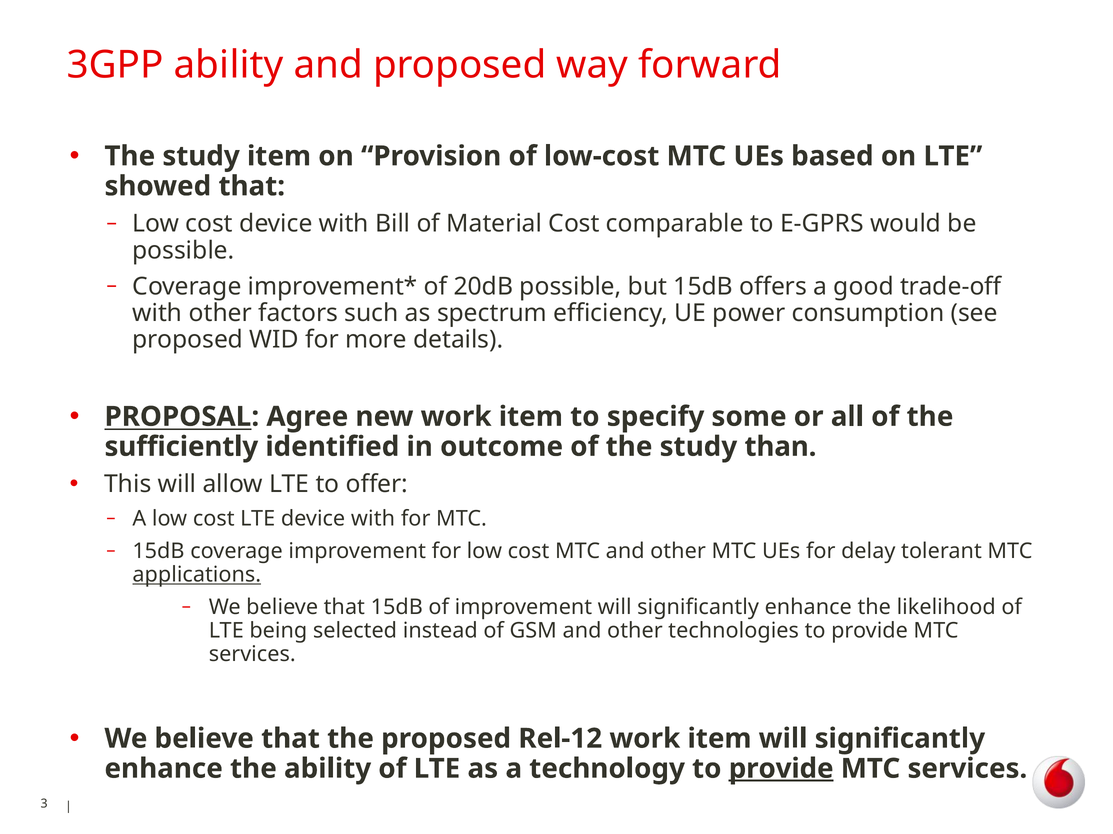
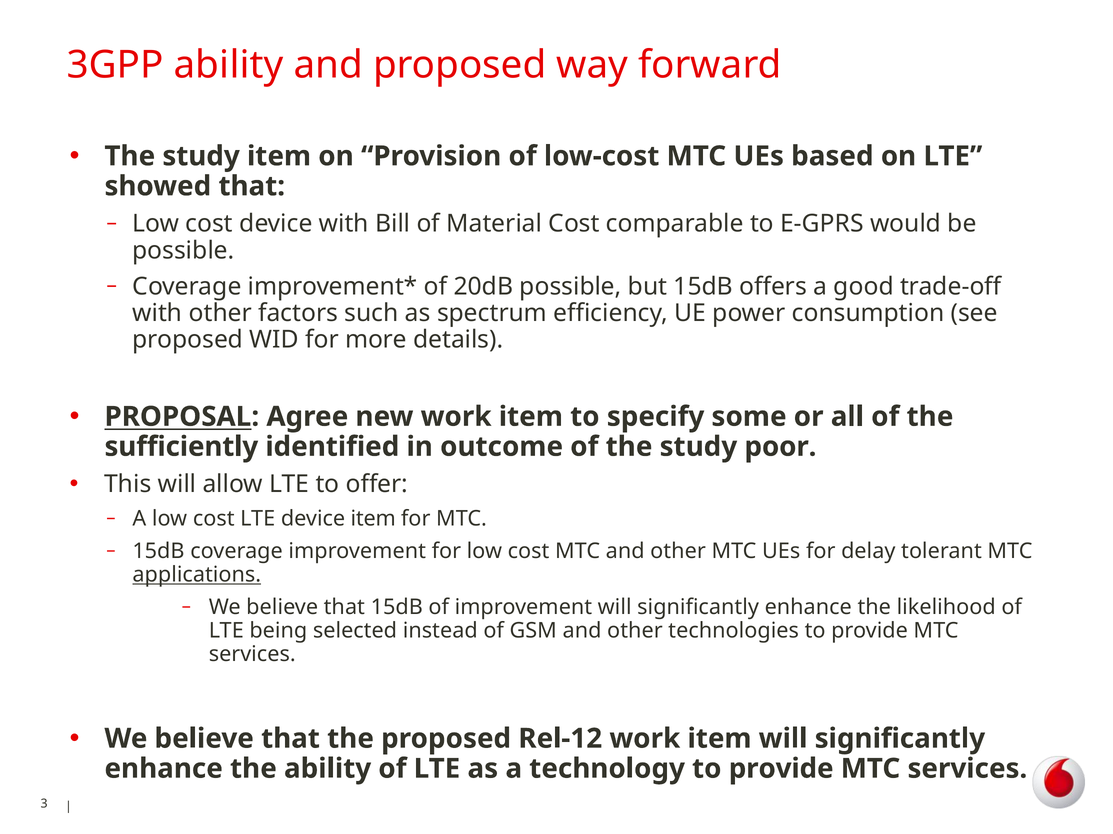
than: than -> poor
LTE device with: with -> item
provide at (781, 769) underline: present -> none
